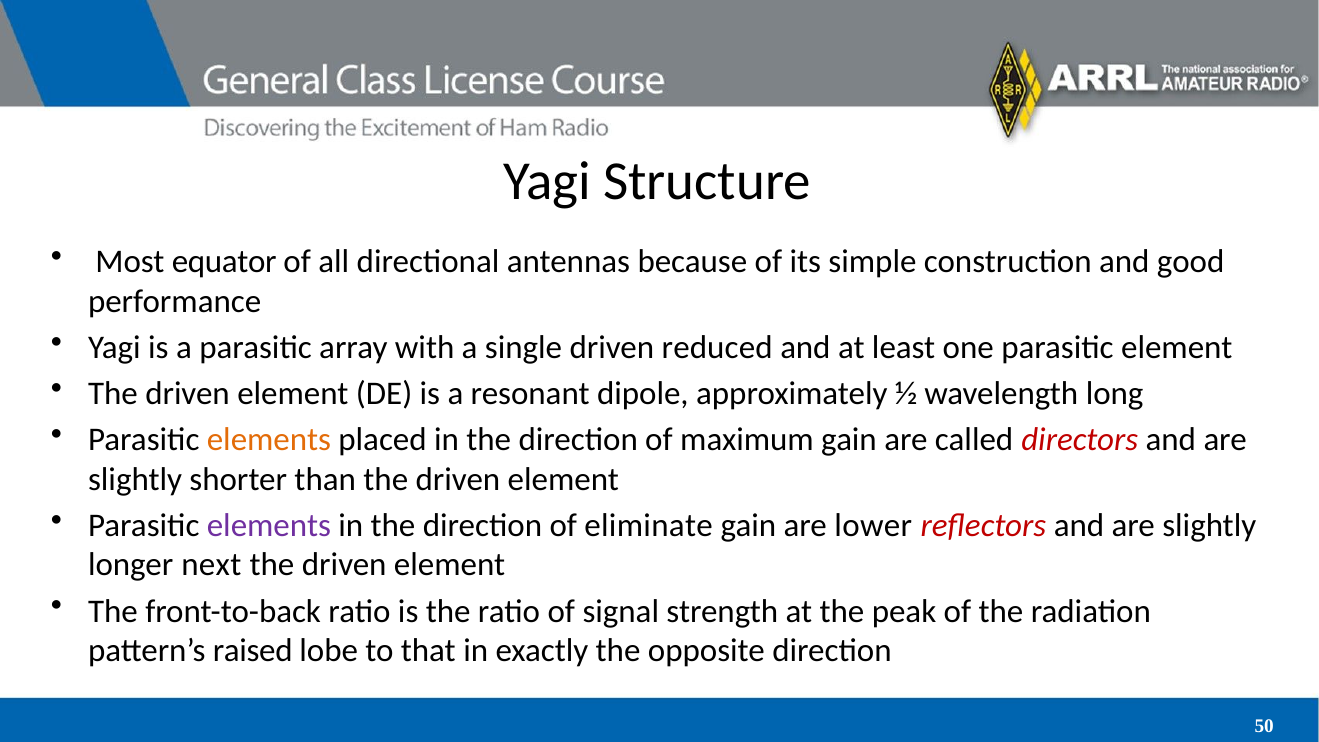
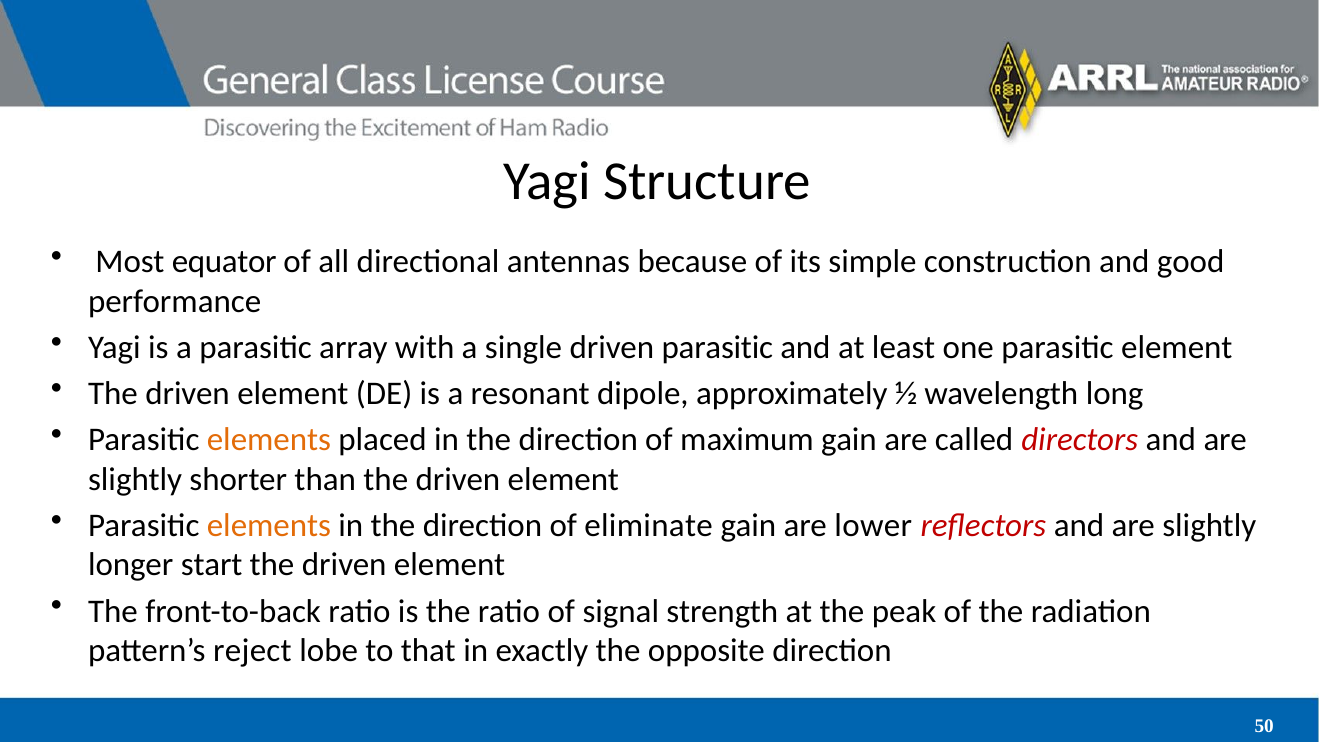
driven reduced: reduced -> parasitic
elements at (269, 525) colour: purple -> orange
next: next -> start
raised: raised -> reject
